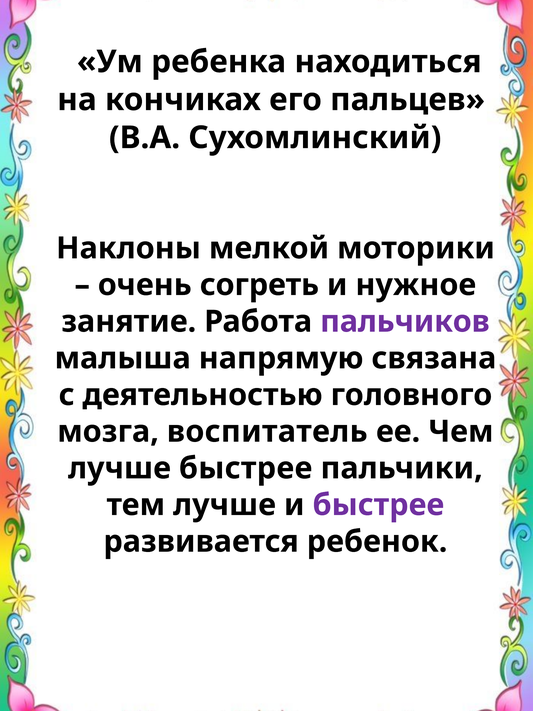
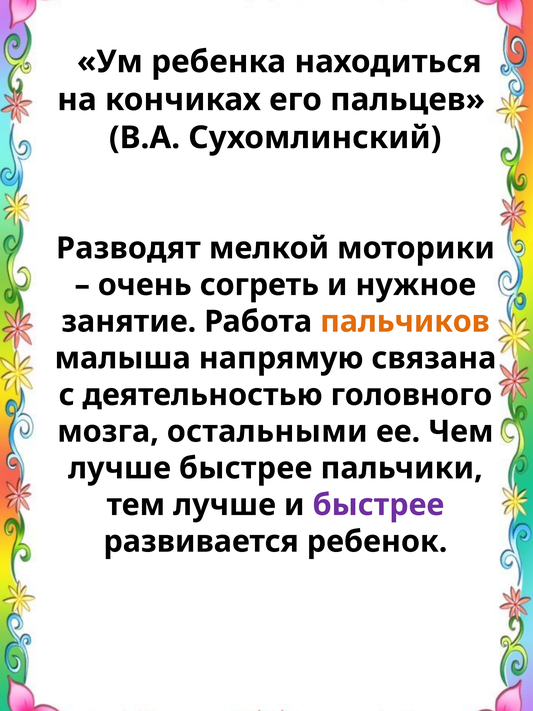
Наклоны: Наклоны -> Разводят
пальчиков colour: purple -> orange
воспитатель: воспитатель -> остальными
